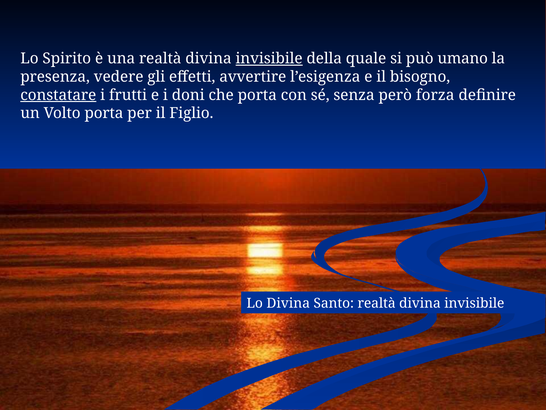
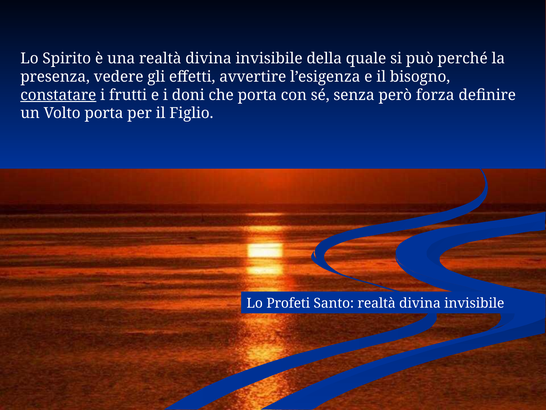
invisibile at (269, 59) underline: present -> none
umano: umano -> perché
Lo Divina: Divina -> Profeti
